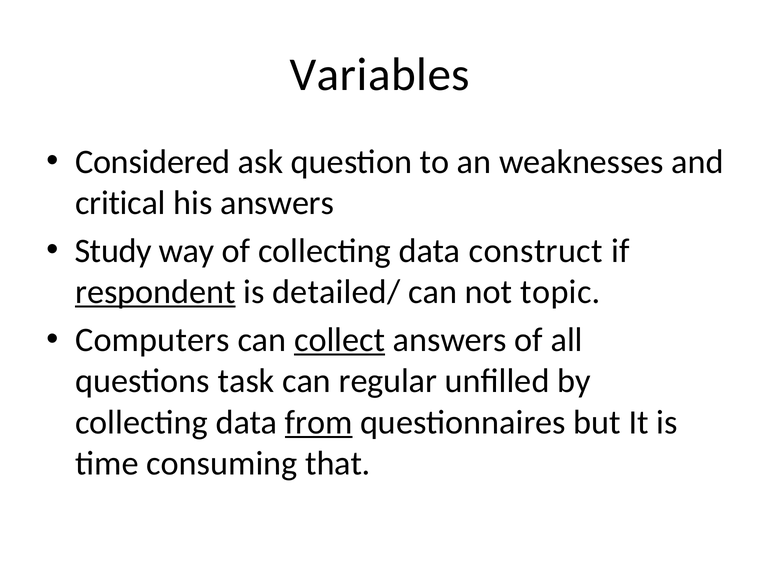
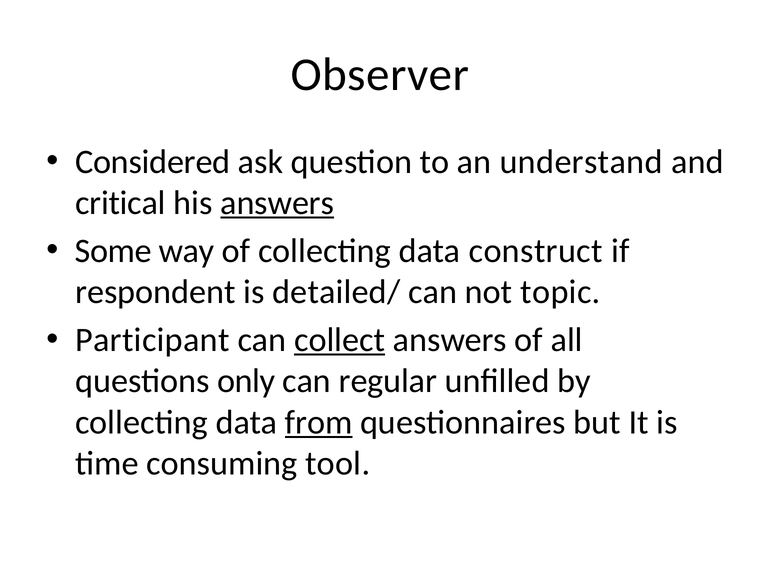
Variables: Variables -> Observer
weaknesses: weaknesses -> understand
answers at (277, 203) underline: none -> present
Study: Study -> Some
respondent underline: present -> none
Computers: Computers -> Participant
task: task -> only
that: that -> tool
